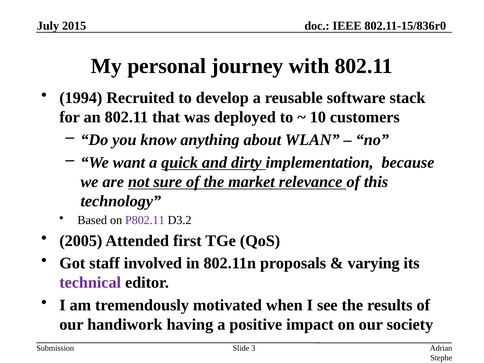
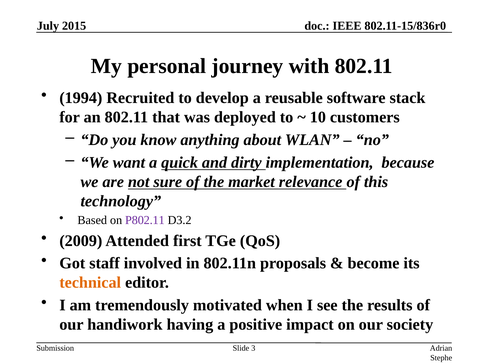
2005: 2005 -> 2009
varying: varying -> become
technical colour: purple -> orange
